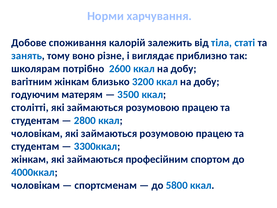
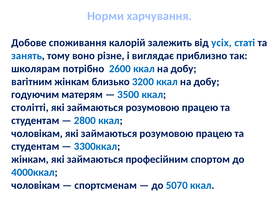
тіла: тіла -> усіх
5800: 5800 -> 5070
